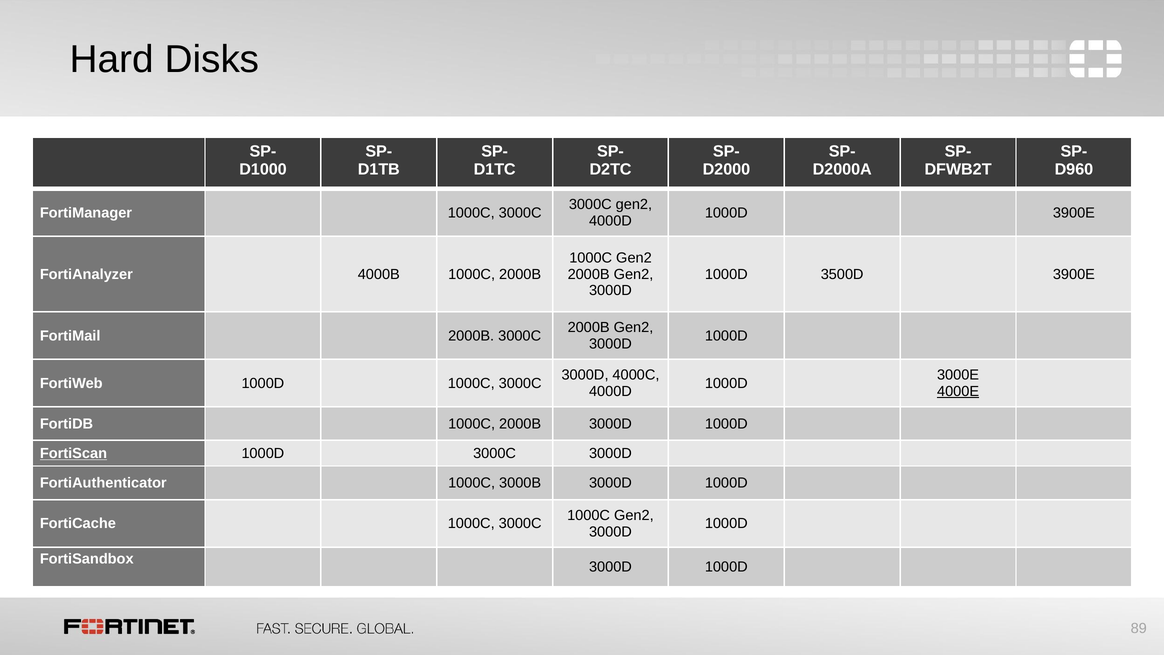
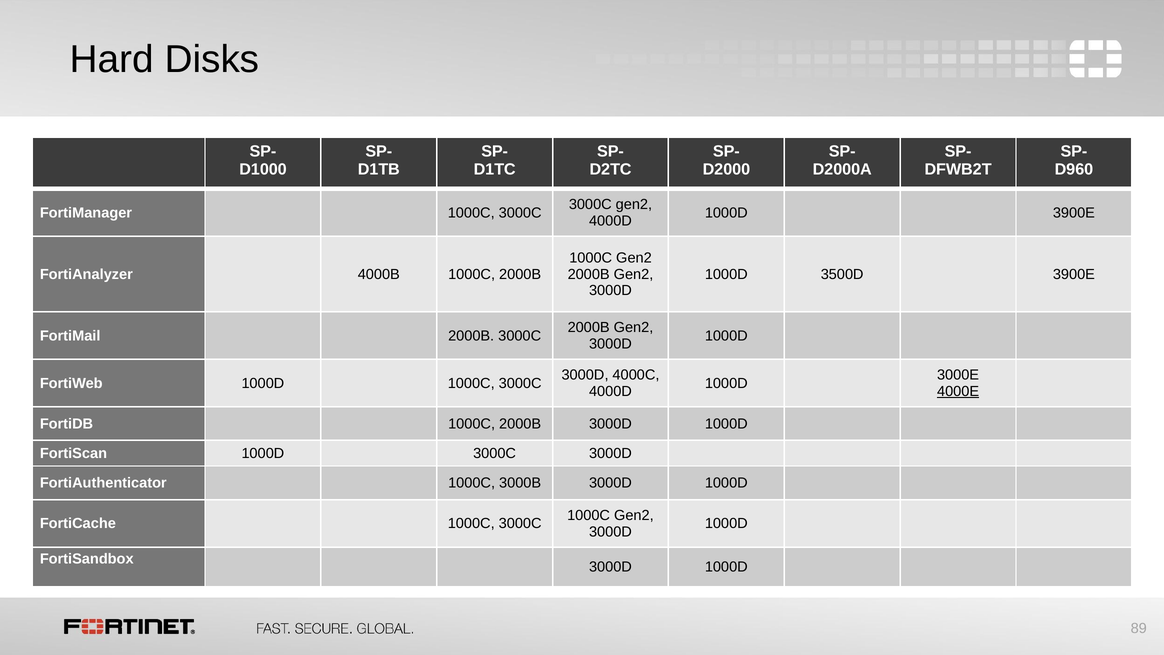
FortiScan underline: present -> none
